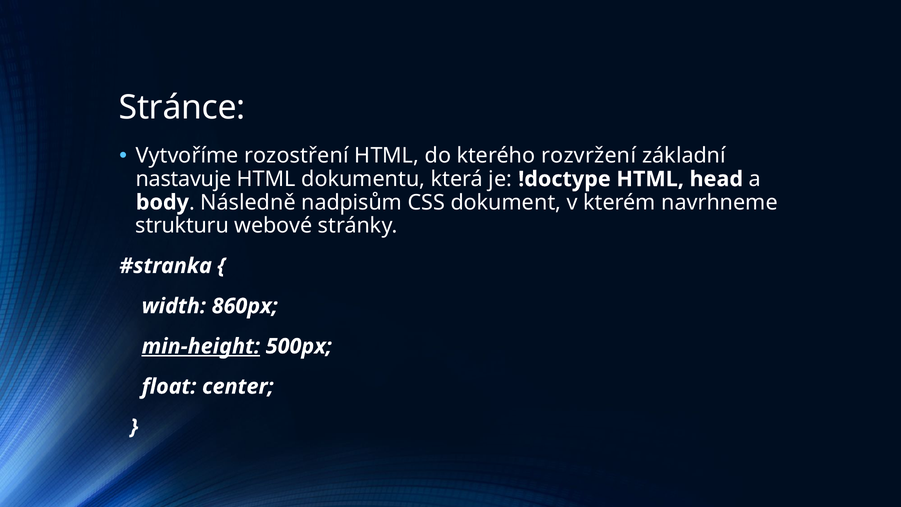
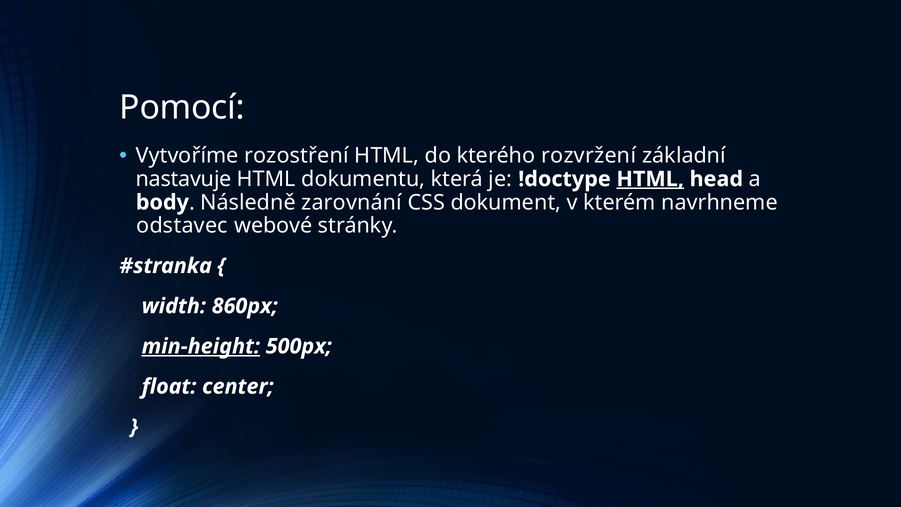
Stránce: Stránce -> Pomocí
HTML at (650, 179) underline: none -> present
nadpisům: nadpisům -> zarovnání
strukturu: strukturu -> odstavec
